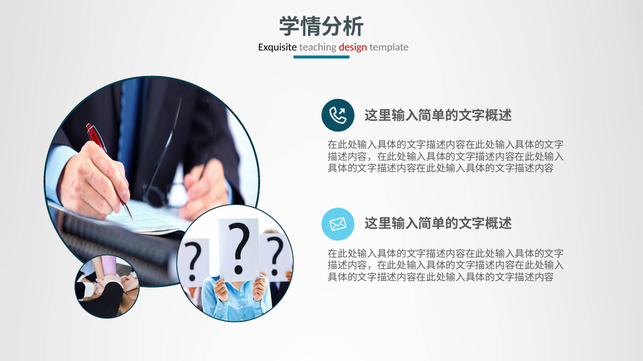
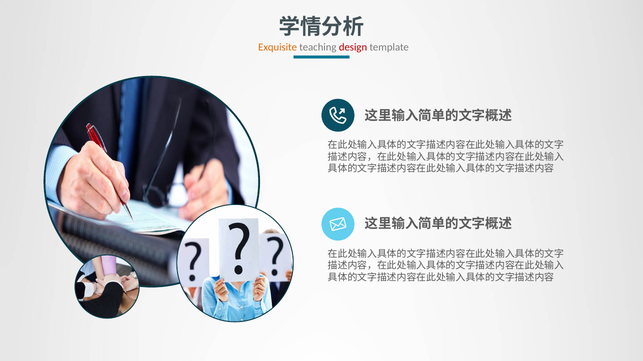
Exquisite colour: black -> orange
